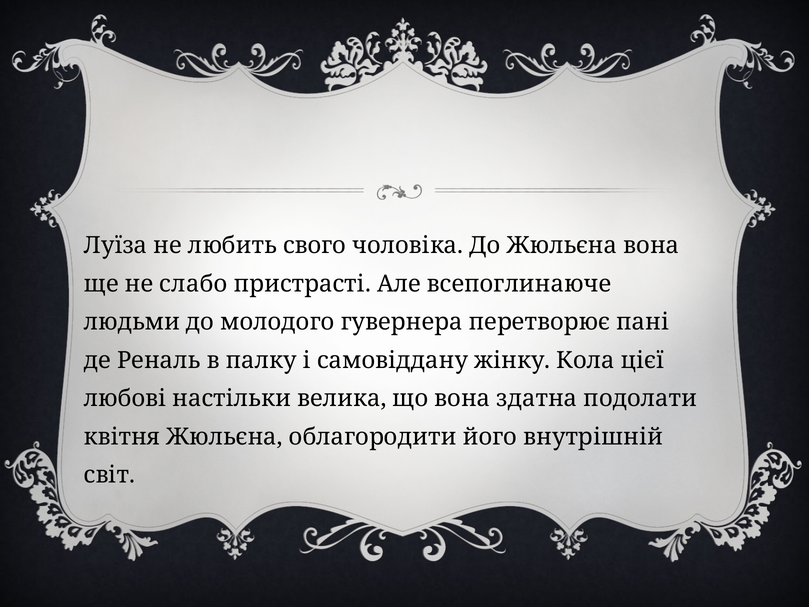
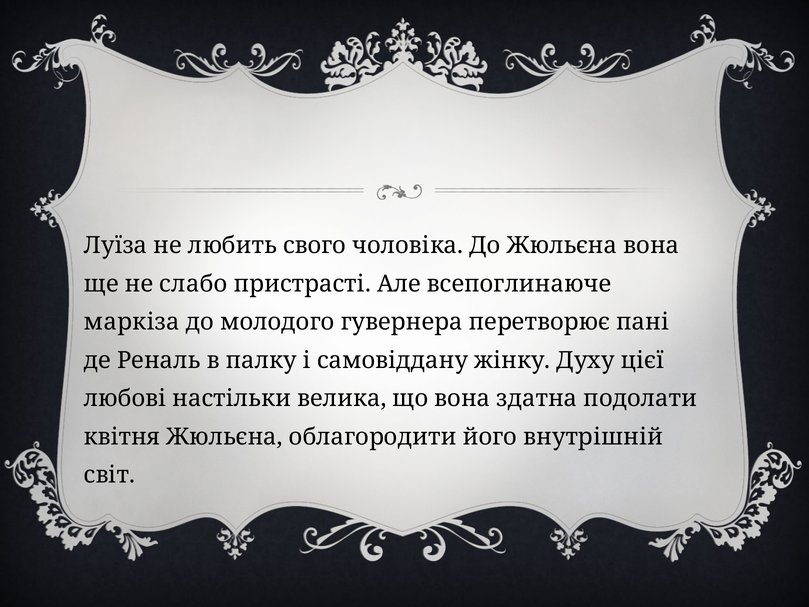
людьми: людьми -> маркіза
Кола: Кола -> Духу
